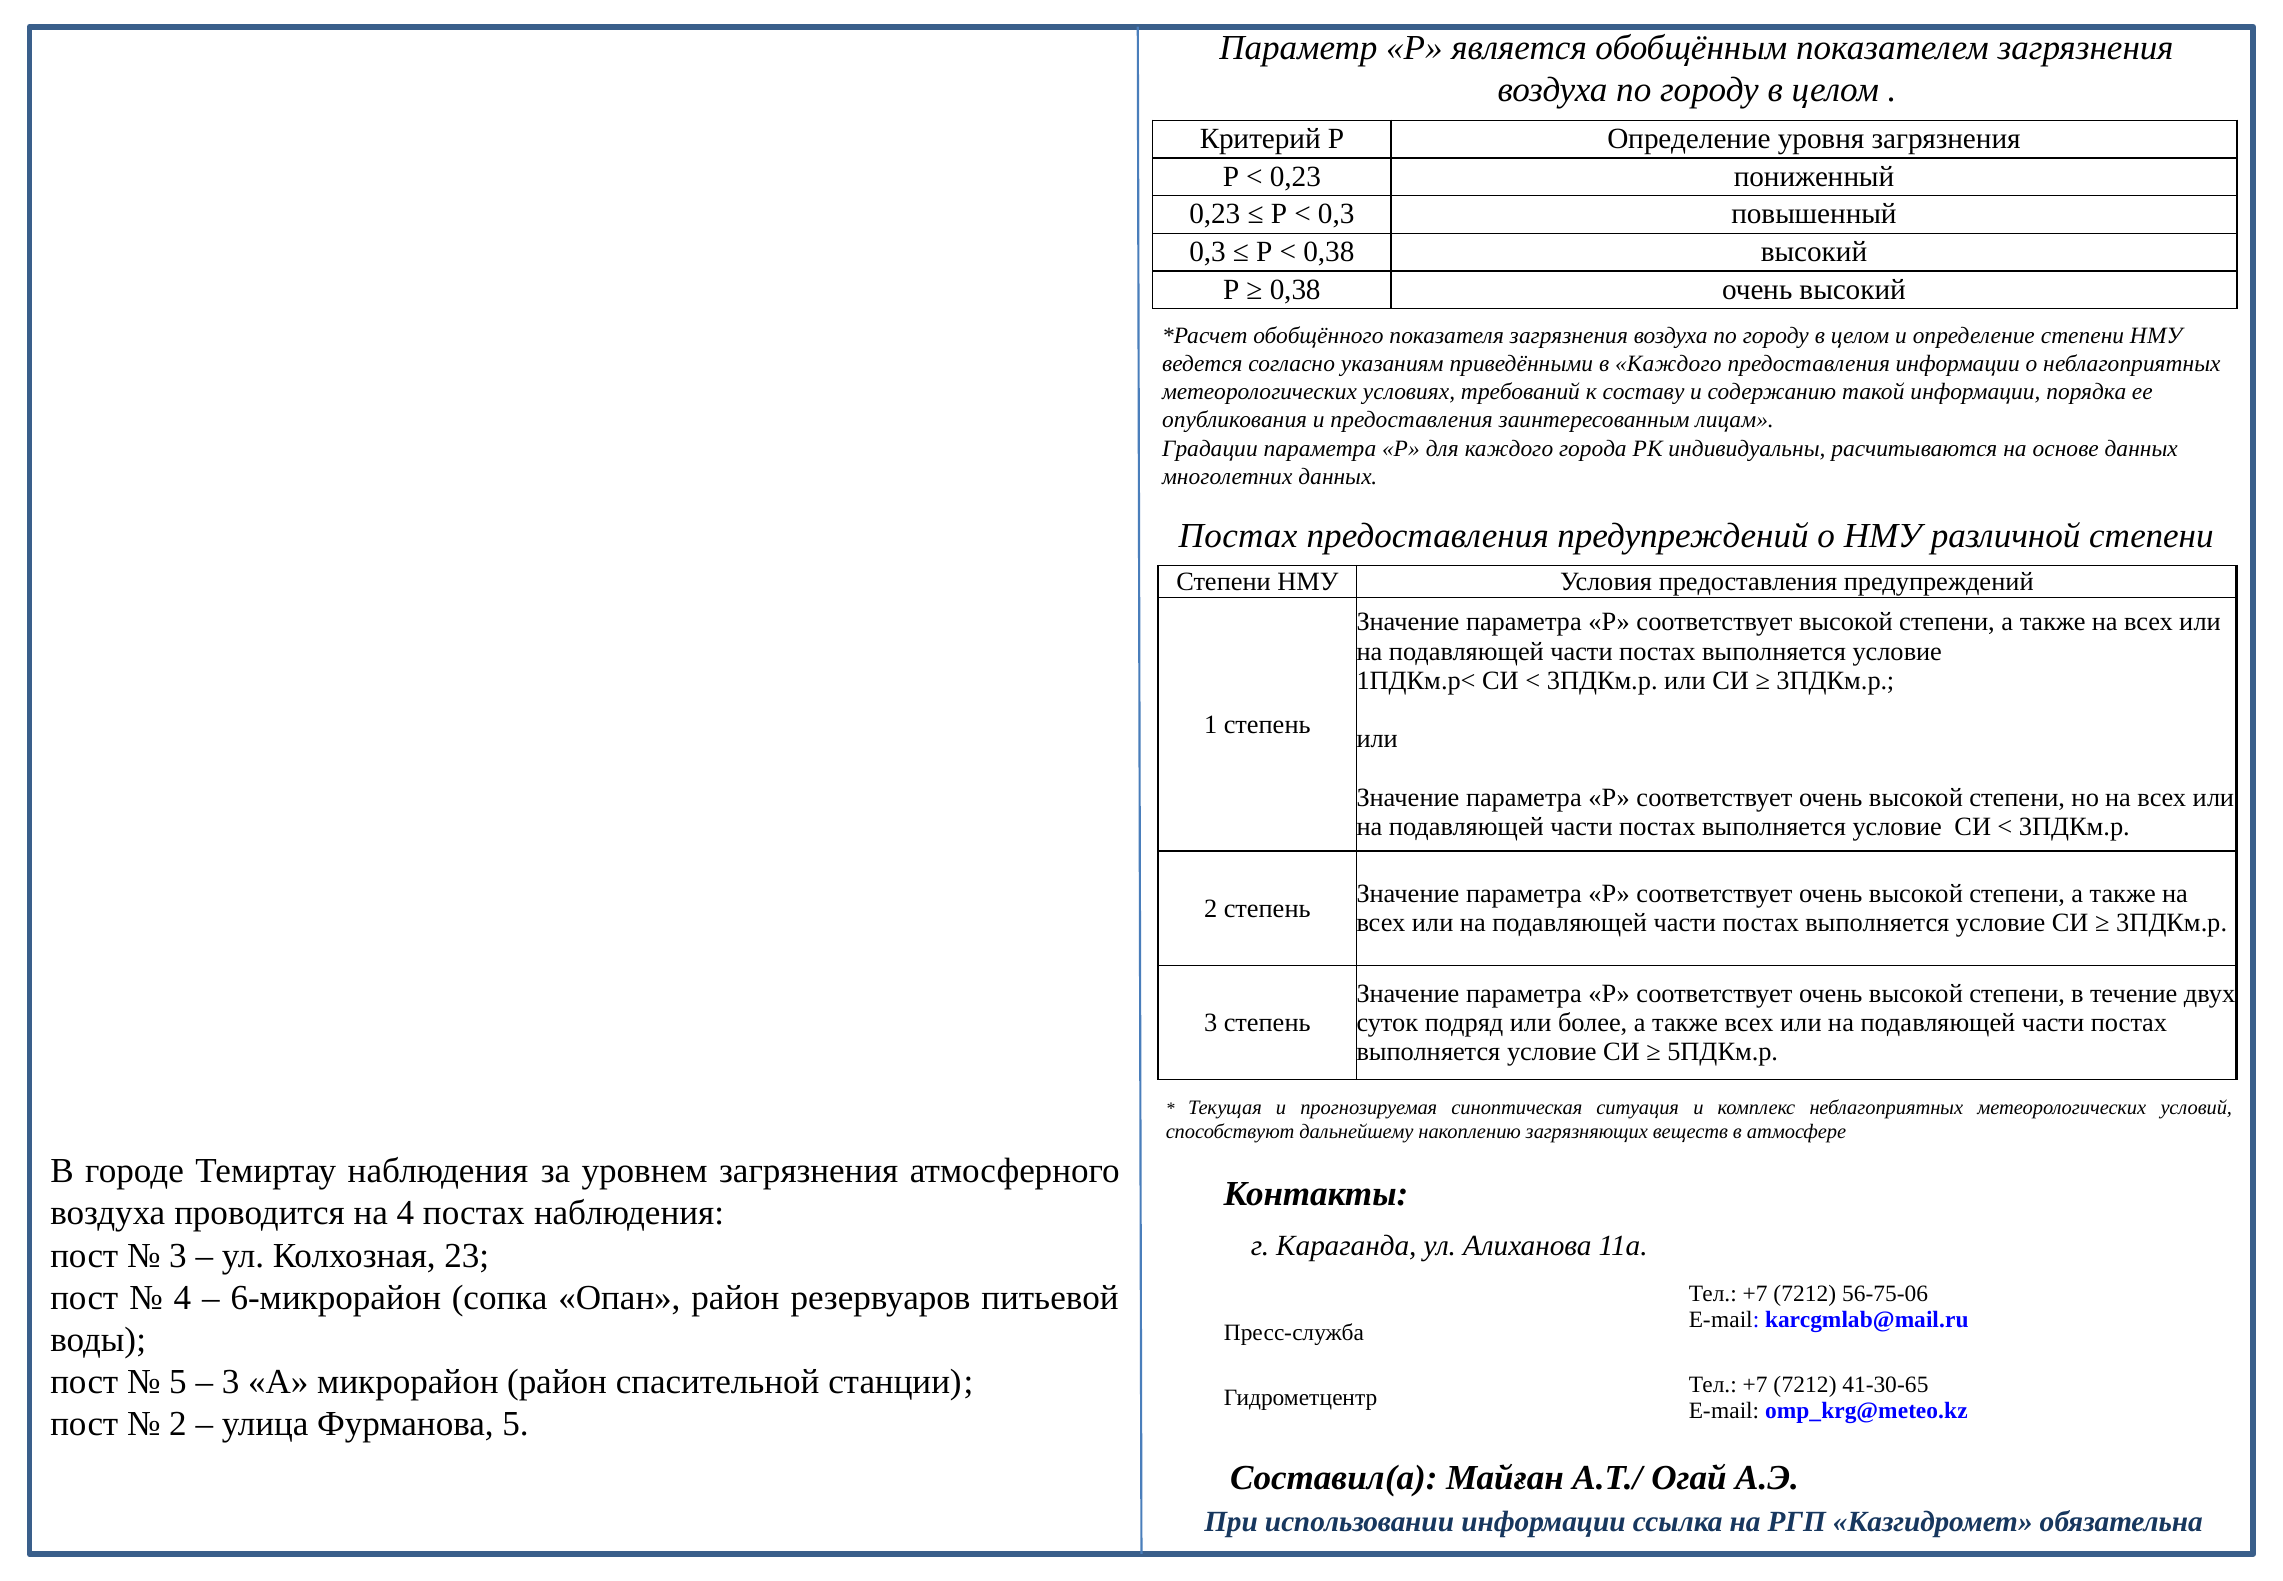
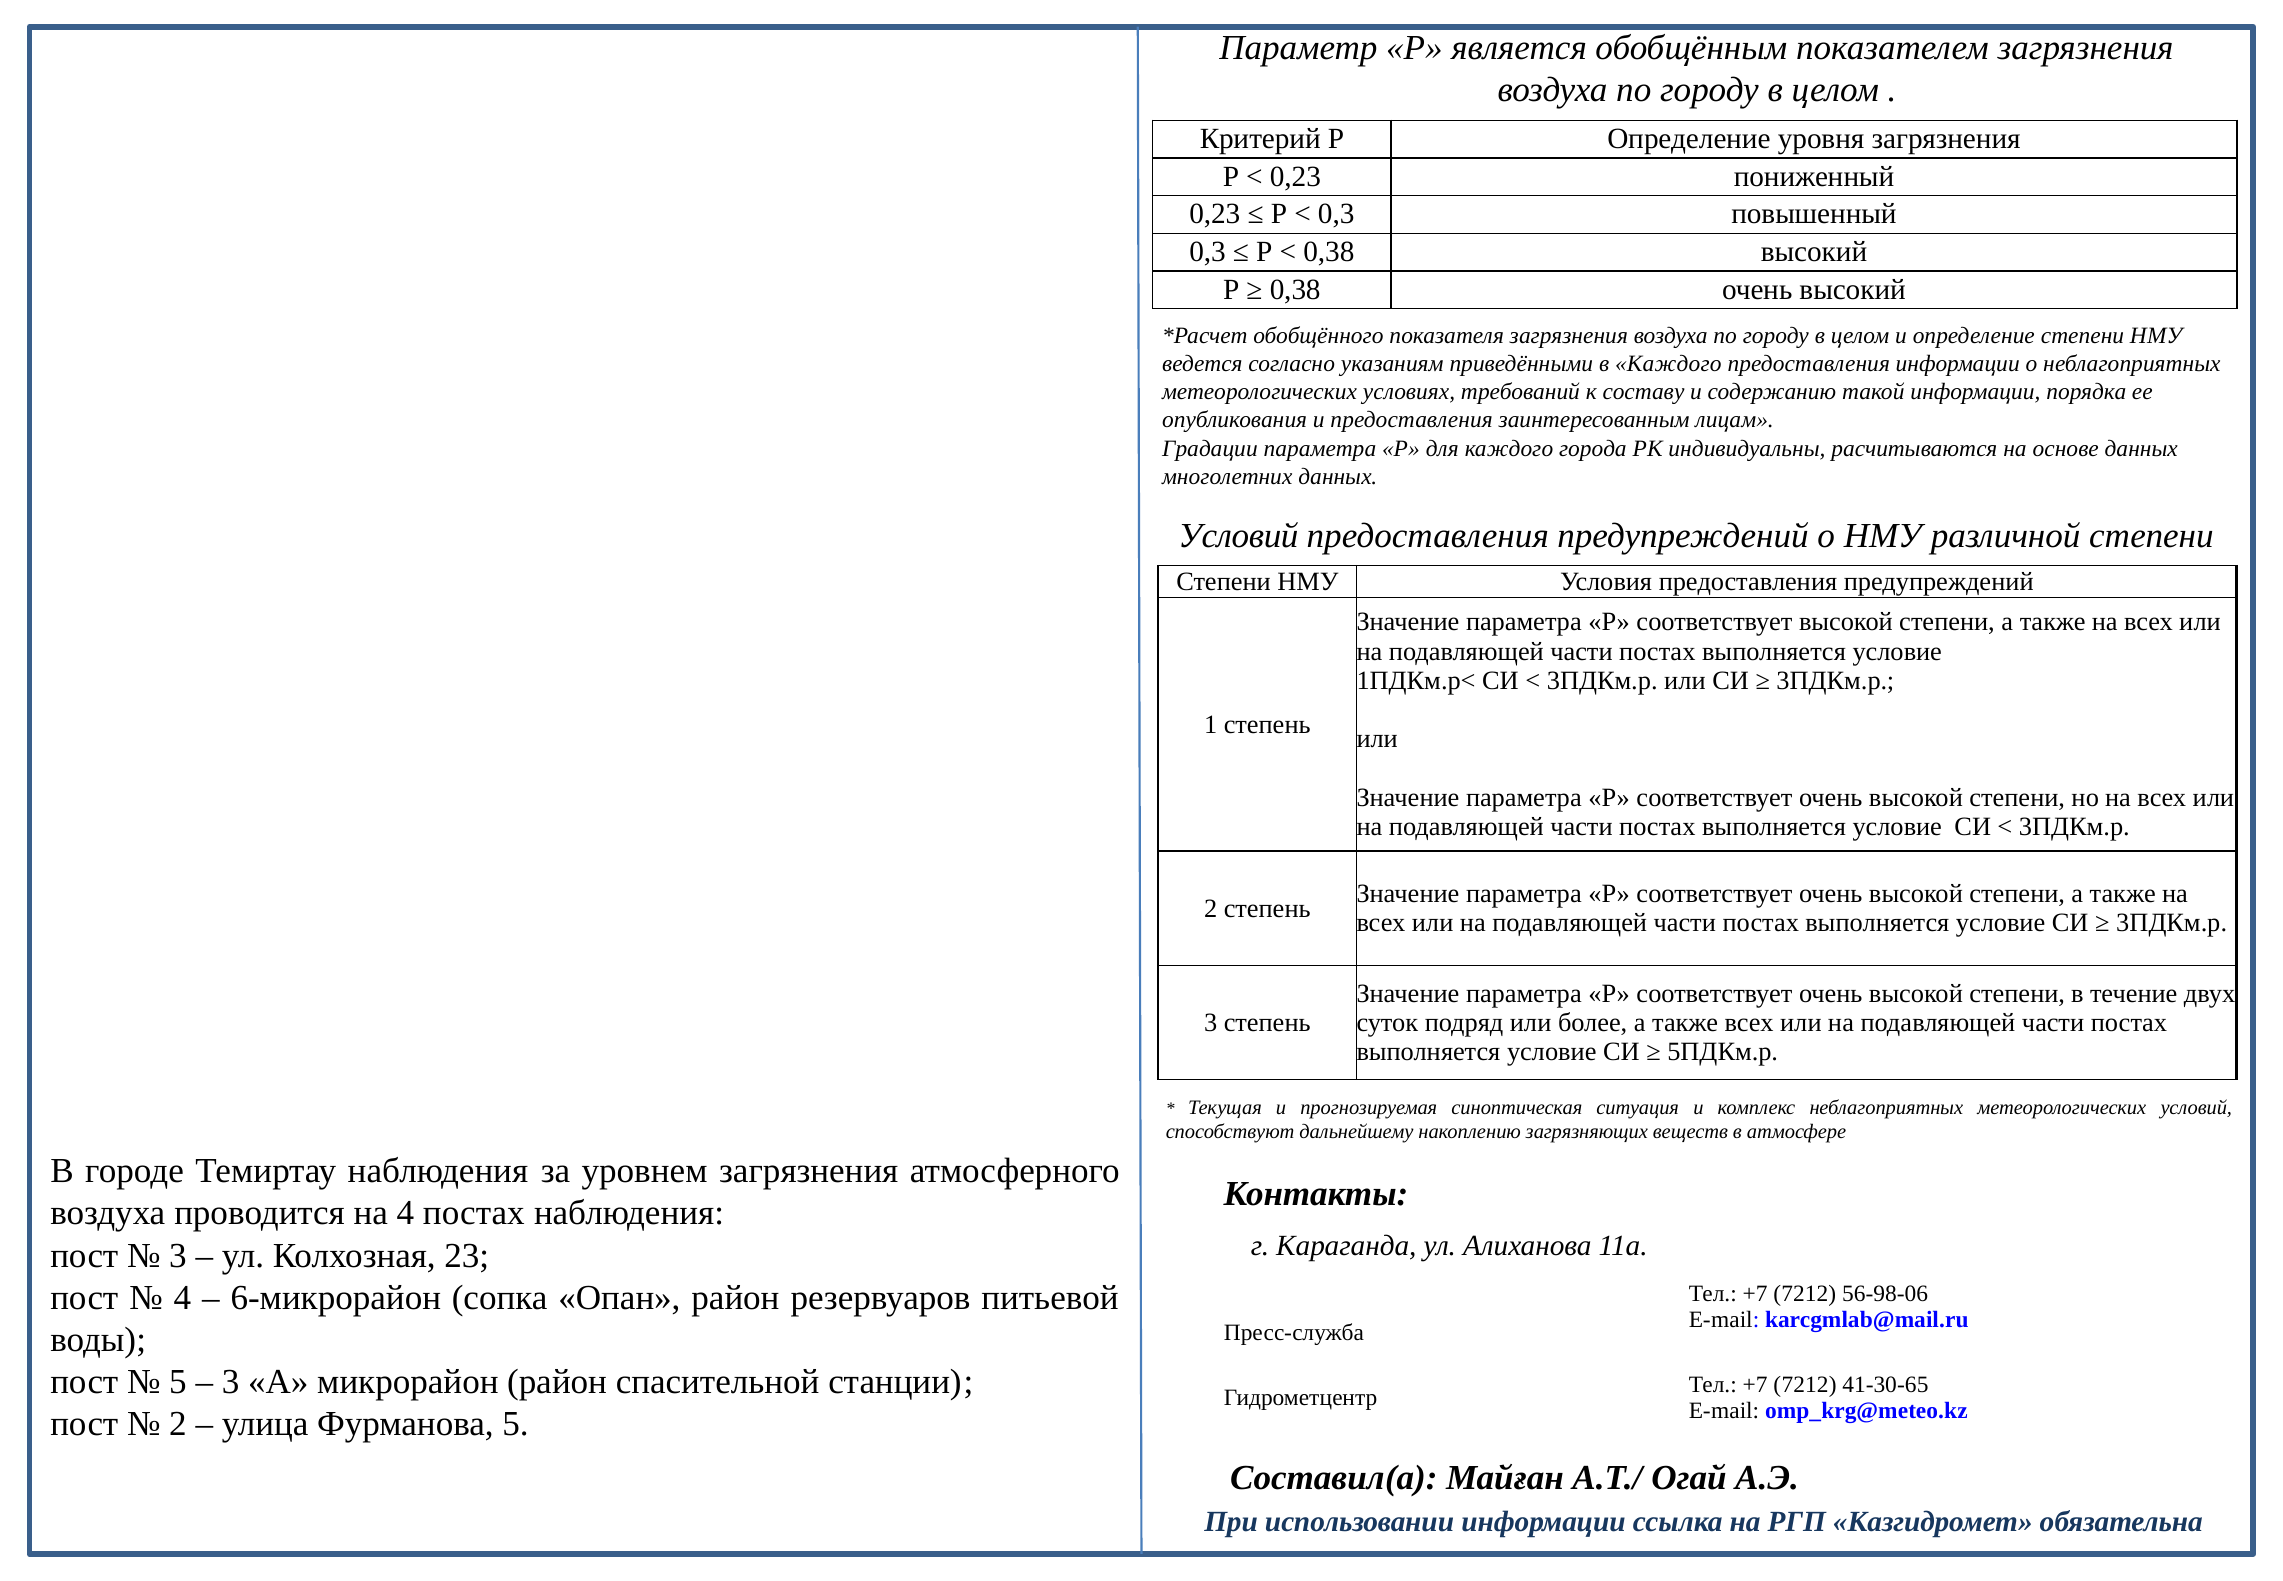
Постах at (1238, 535): Постах -> Условий
56-75-06: 56-75-06 -> 56-98-06
